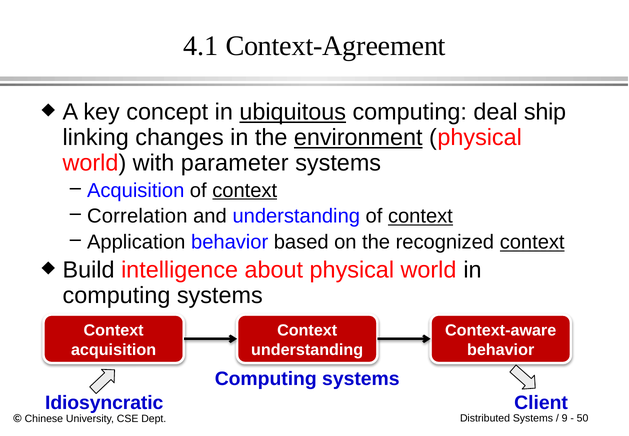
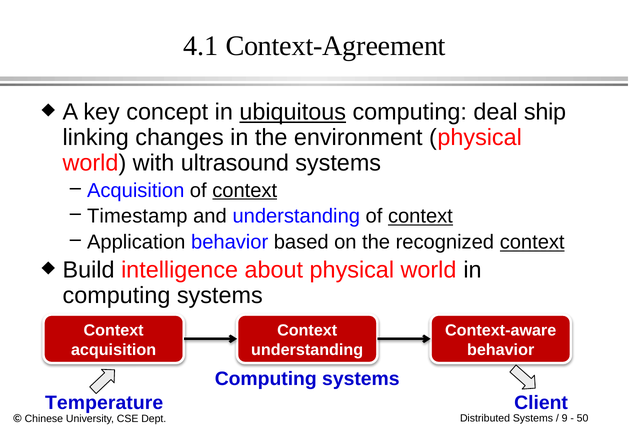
environment underline: present -> none
parameter: parameter -> ultrasound
Correlation: Correlation -> Timestamp
Idiosyncratic: Idiosyncratic -> Temperature
